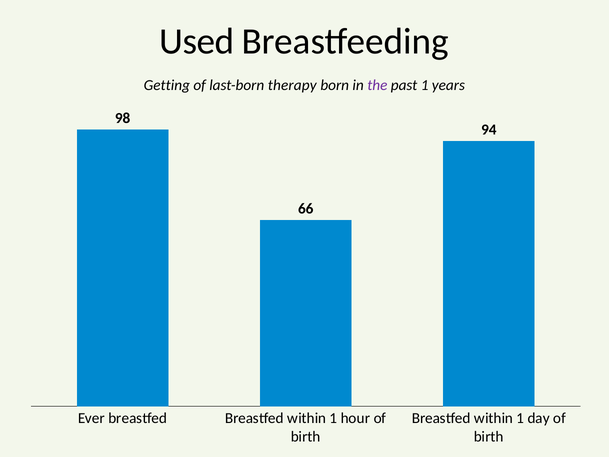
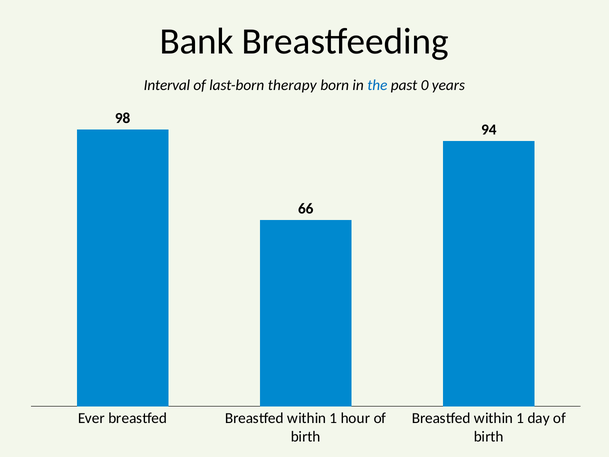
Used: Used -> Bank
Getting: Getting -> Interval
the colour: purple -> blue
past 1: 1 -> 0
